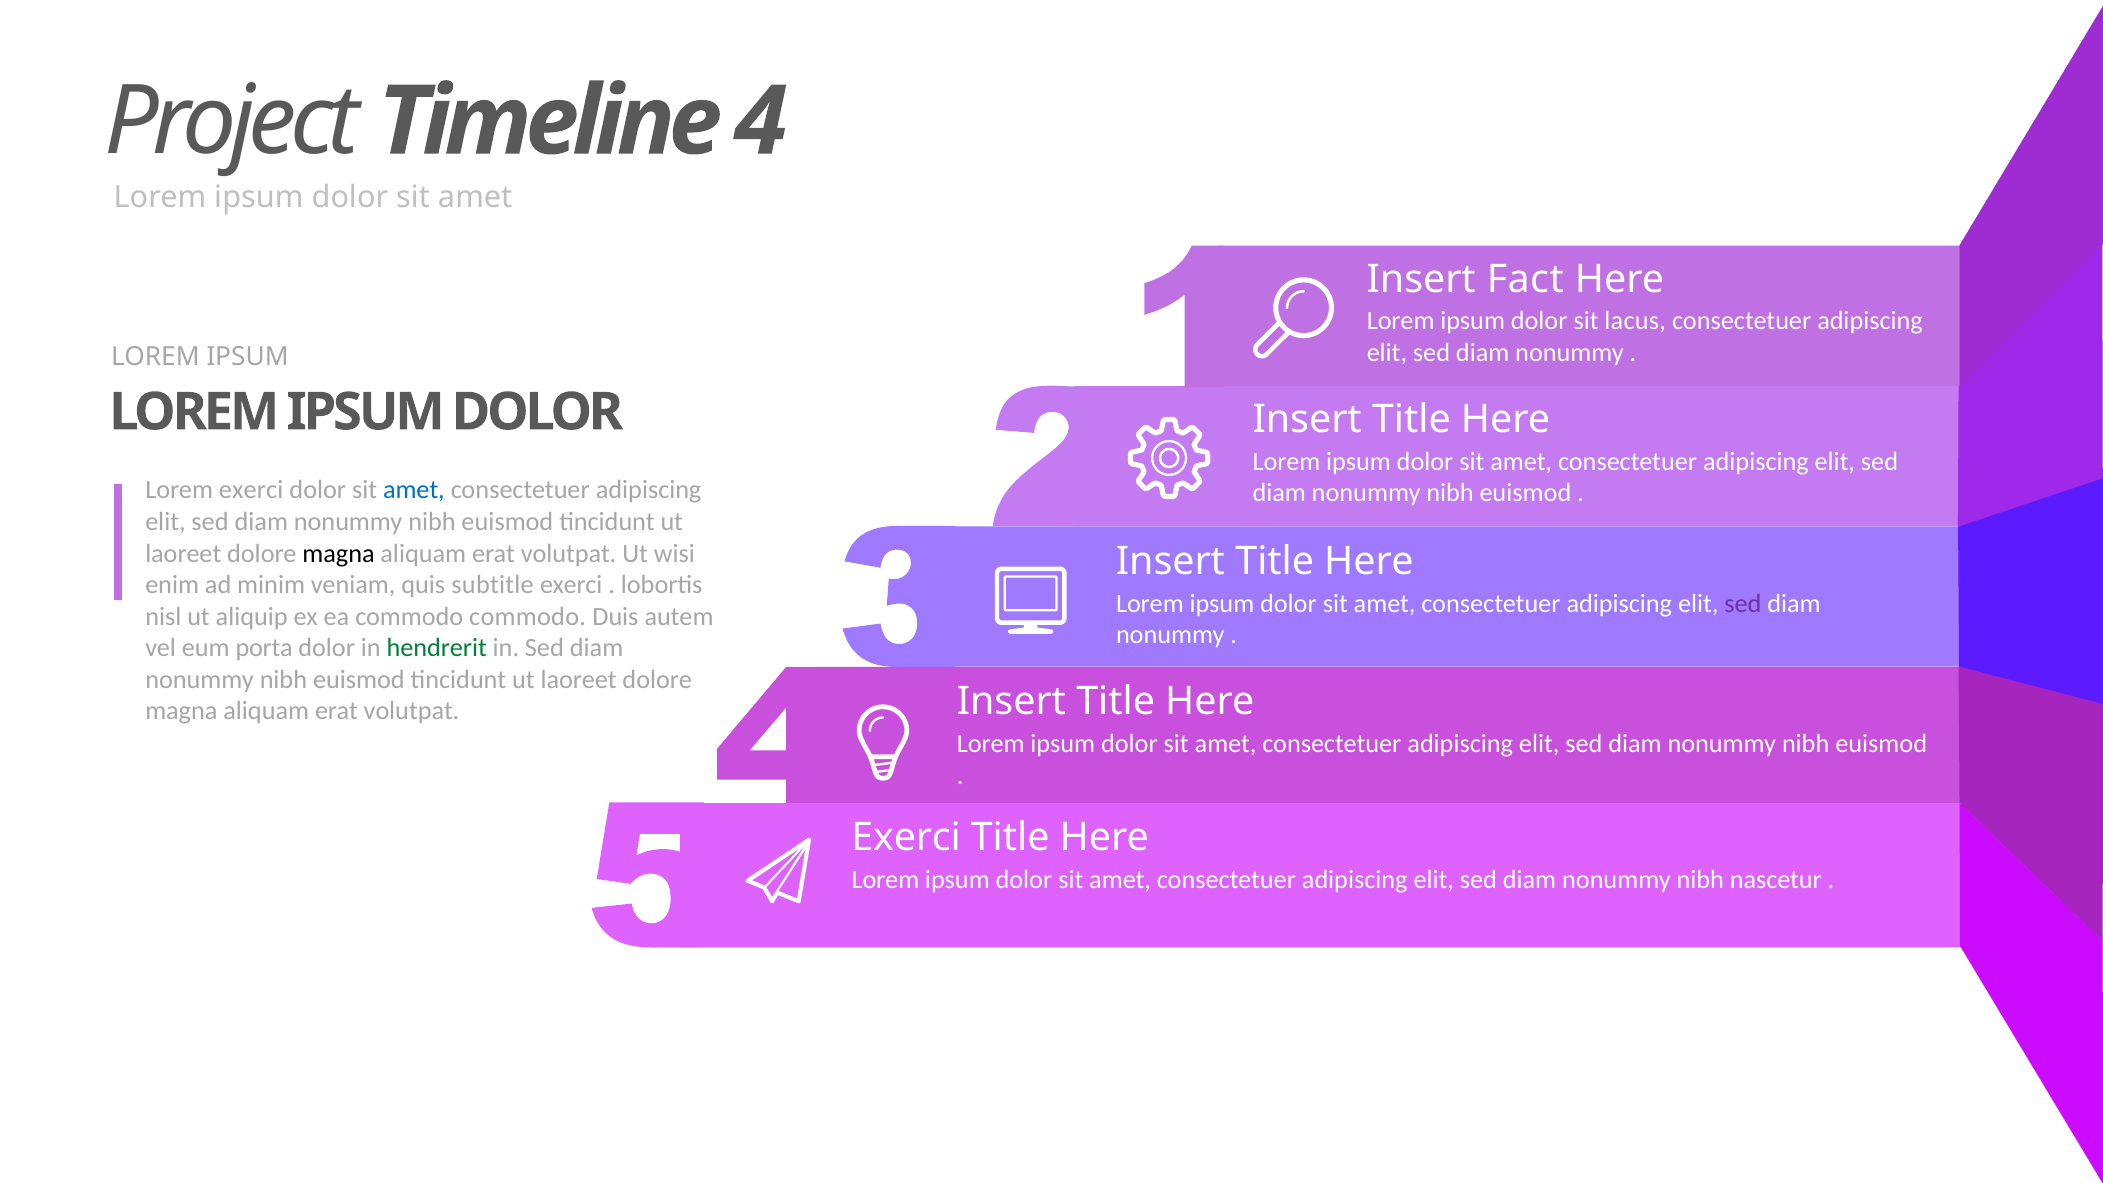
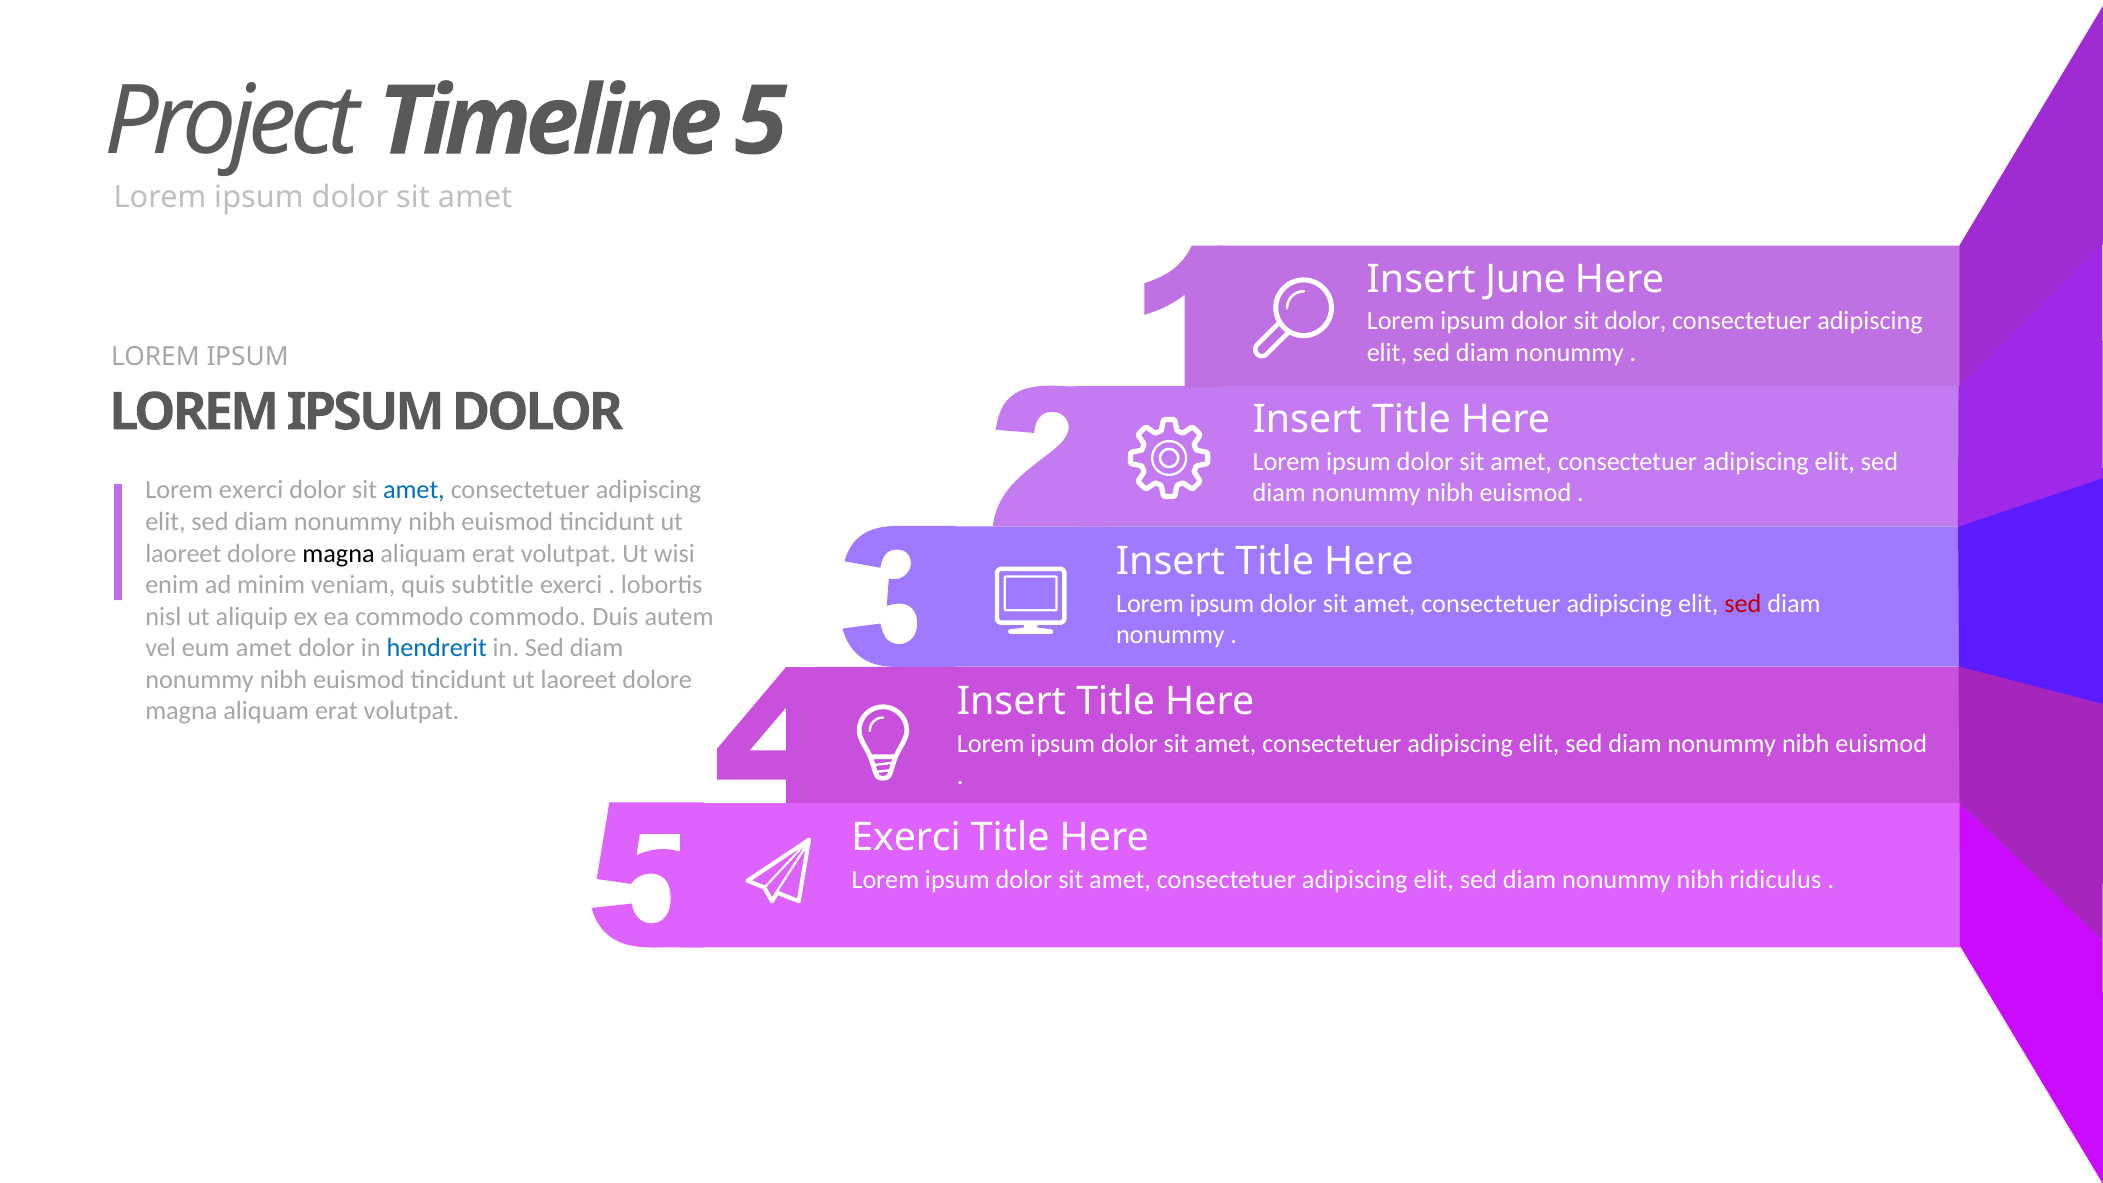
4: 4 -> 5
Fact: Fact -> June
sit lacus: lacus -> dolor
sed at (1743, 604) colour: purple -> red
eum porta: porta -> amet
hendrerit colour: green -> blue
nascetur: nascetur -> ridiculus
